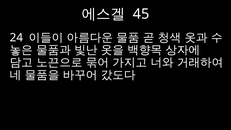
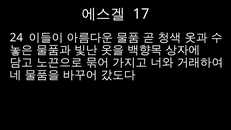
45: 45 -> 17
